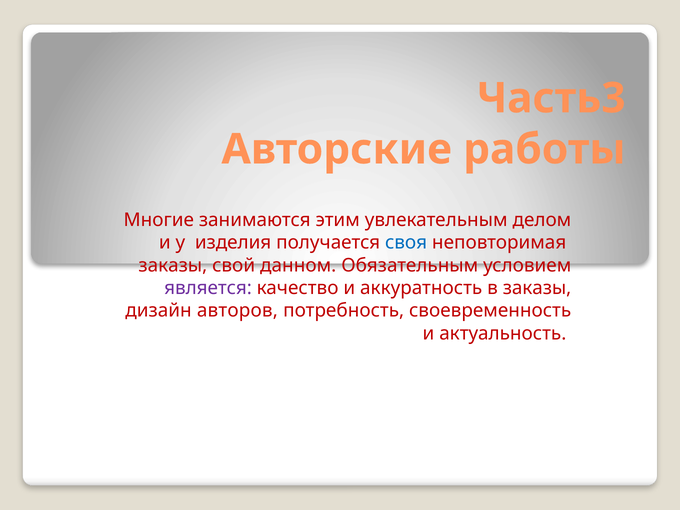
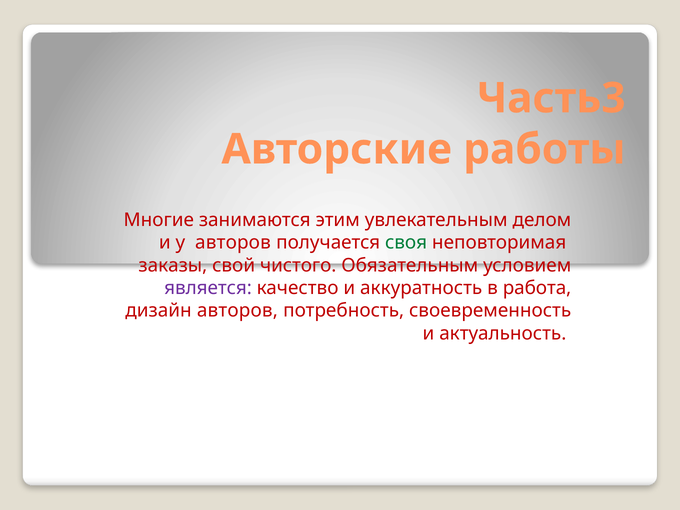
у изделия: изделия -> авторов
своя colour: blue -> green
данном: данном -> чистого
в заказы: заказы -> работа
